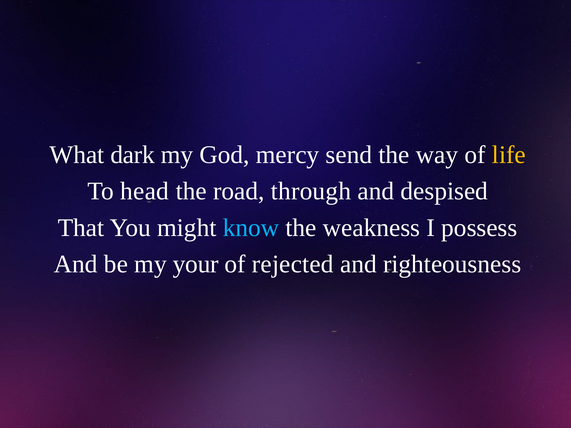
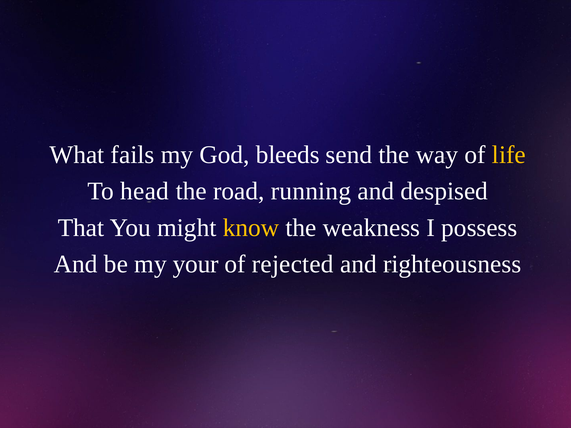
dark: dark -> fails
mercy: mercy -> bleeds
through: through -> running
know colour: light blue -> yellow
